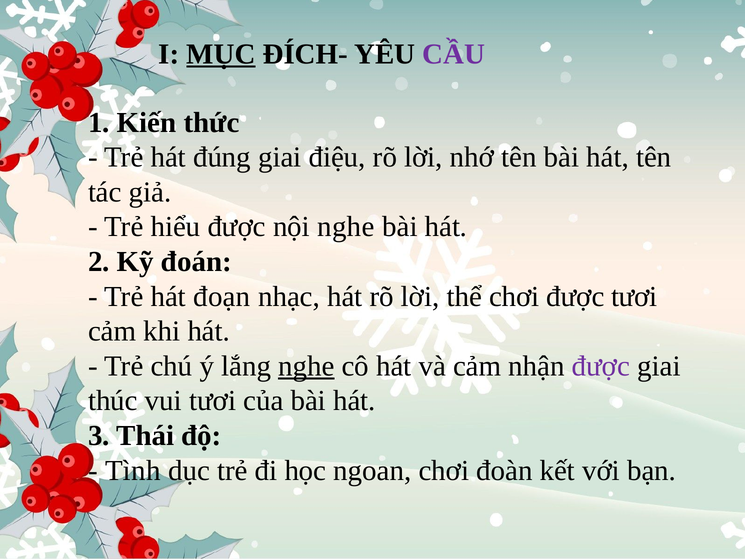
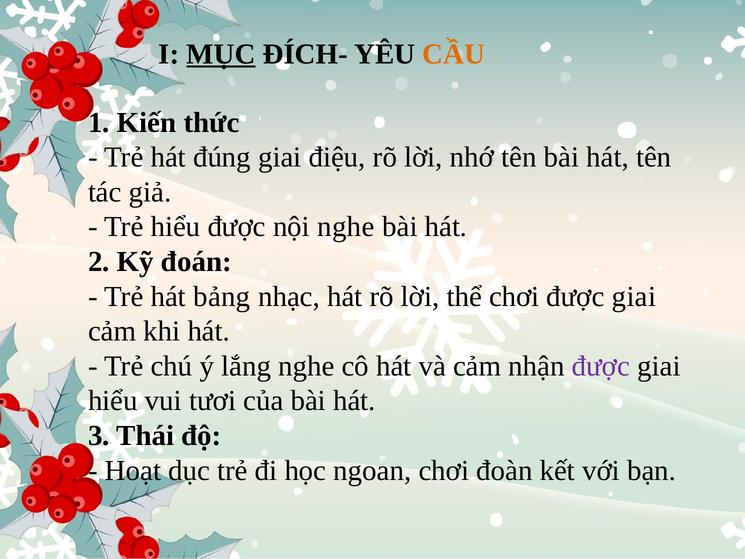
CẦU colour: purple -> orange
đoạn: đoạn -> bảng
tươi at (634, 296): tươi -> giai
nghe at (306, 366) underline: present -> none
thúc at (113, 401): thúc -> hiểu
Tình: Tình -> Hoạt
